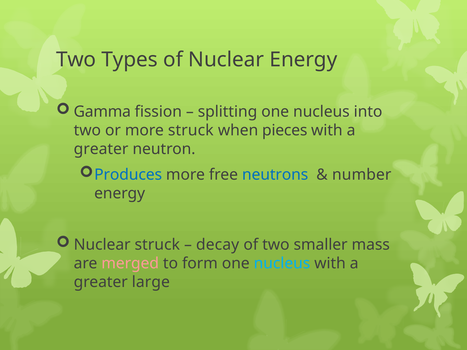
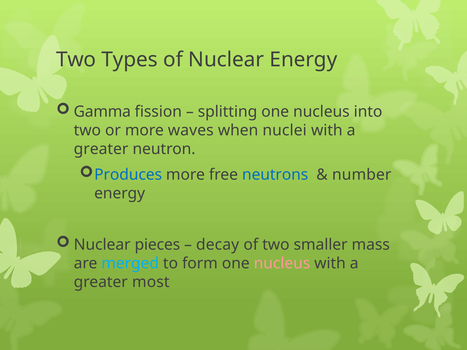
more struck: struck -> waves
pieces: pieces -> nuclei
Nuclear struck: struck -> pieces
merged colour: pink -> light blue
nucleus at (282, 263) colour: light blue -> pink
large: large -> most
